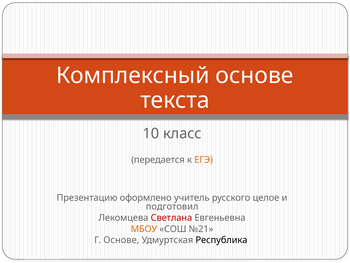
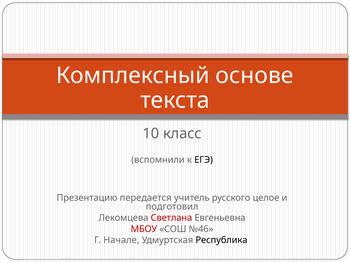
передается: передается -> вспомнили
ЕГЭ colour: orange -> black
оформлено: оформлено -> передается
МБОУ colour: orange -> red
№21: №21 -> №46
Г Основе: Основе -> Начале
